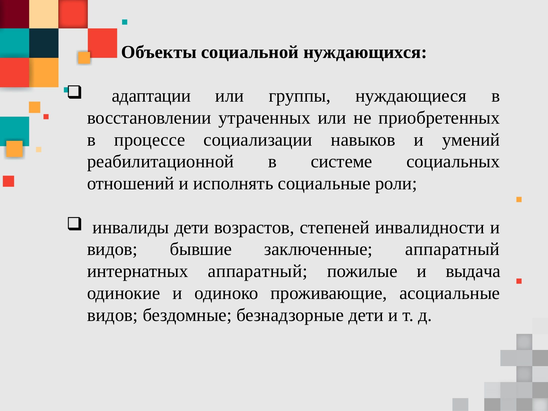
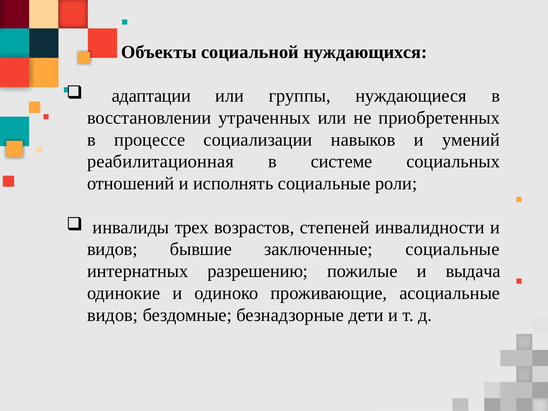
реабилитационной: реабилитационной -> реабилитационная
инвалиды дети: дети -> трех
заключенные аппаратный: аппаратный -> социальные
интернатных аппаратный: аппаратный -> разрешению
